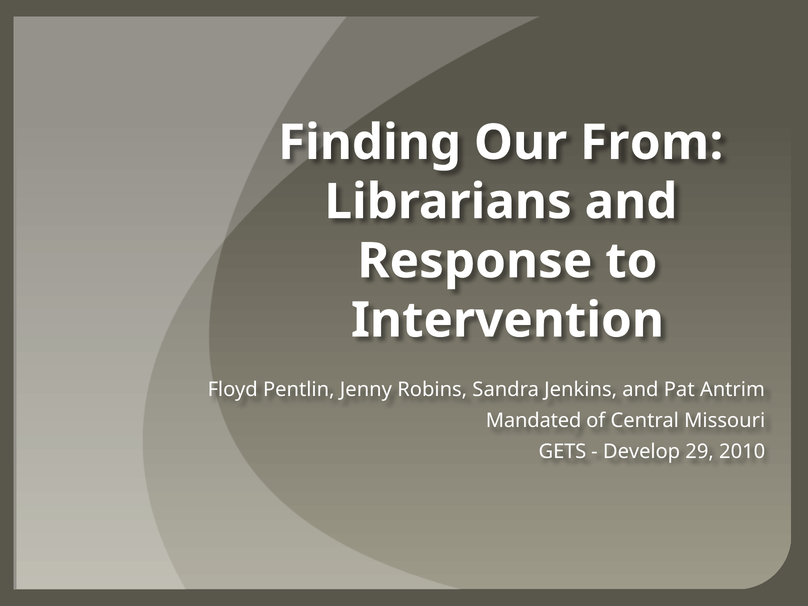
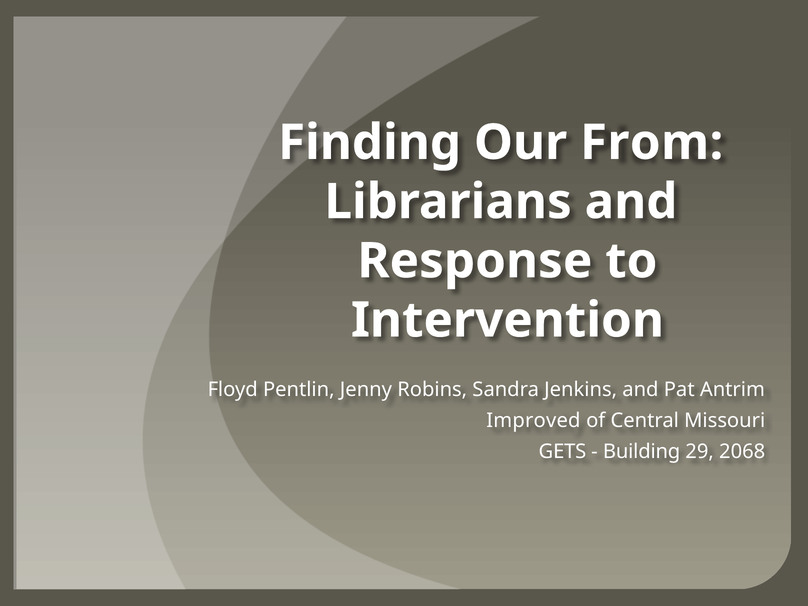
Mandated: Mandated -> Improved
Develop: Develop -> Building
2010: 2010 -> 2068
